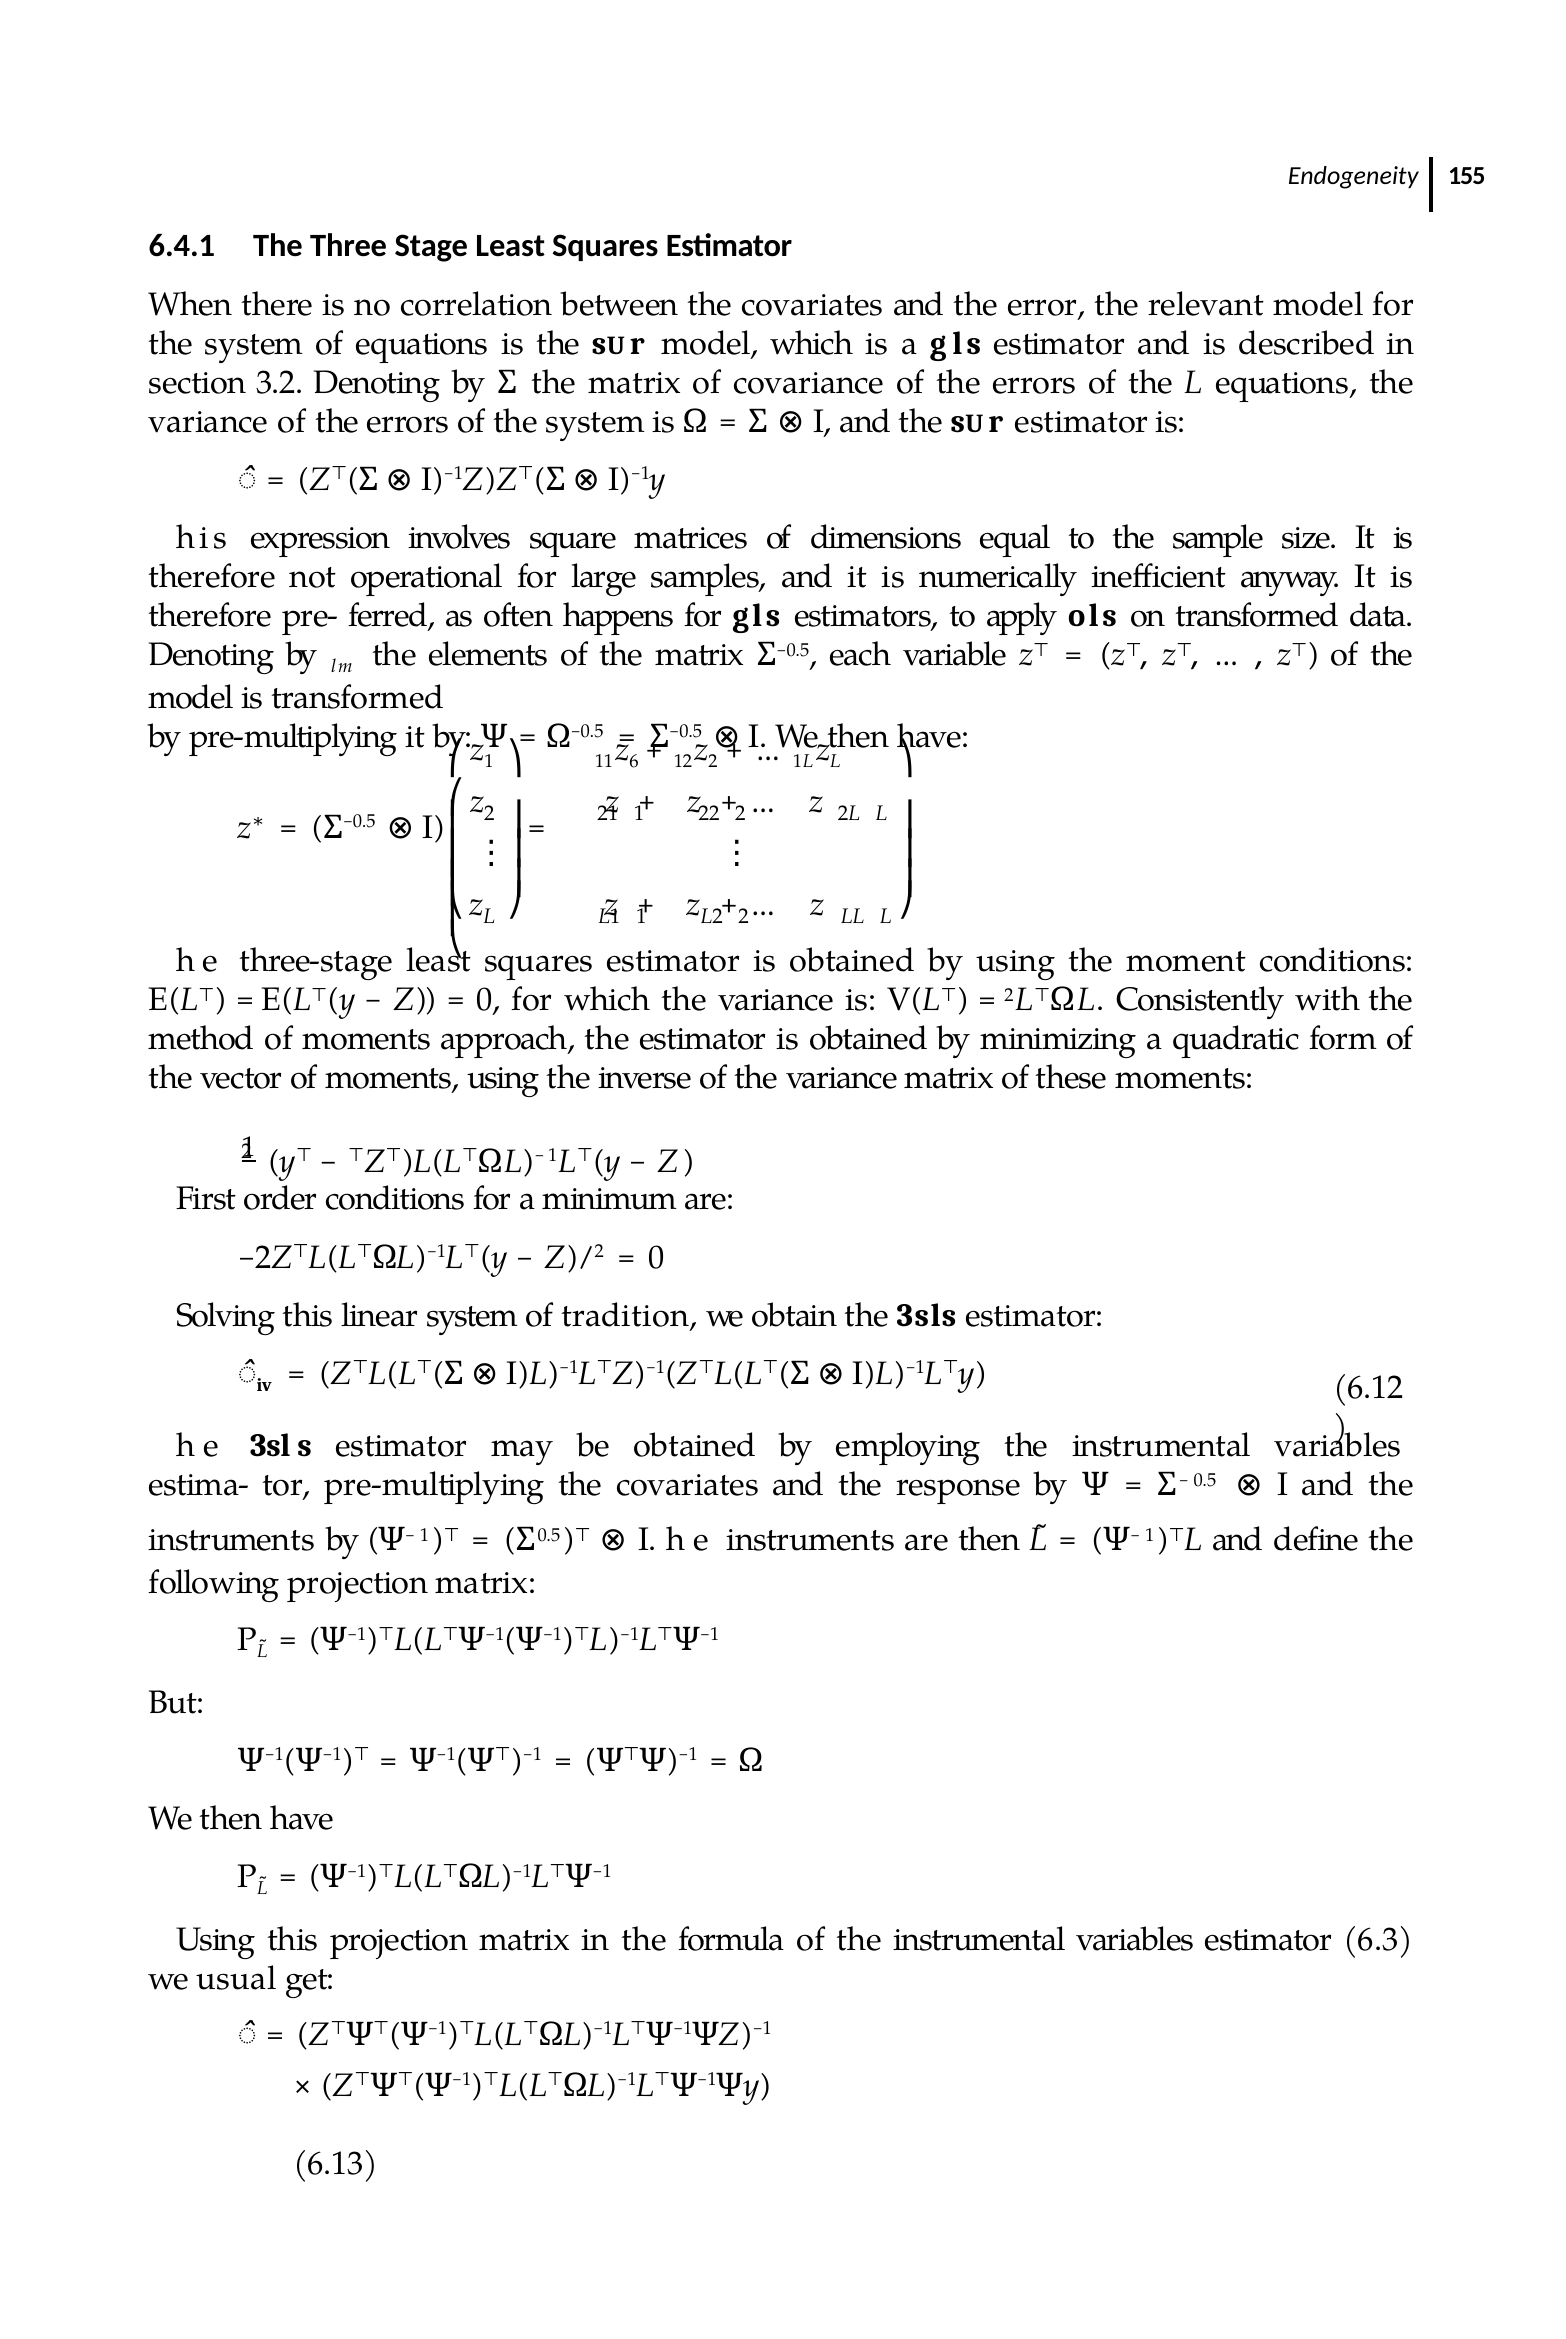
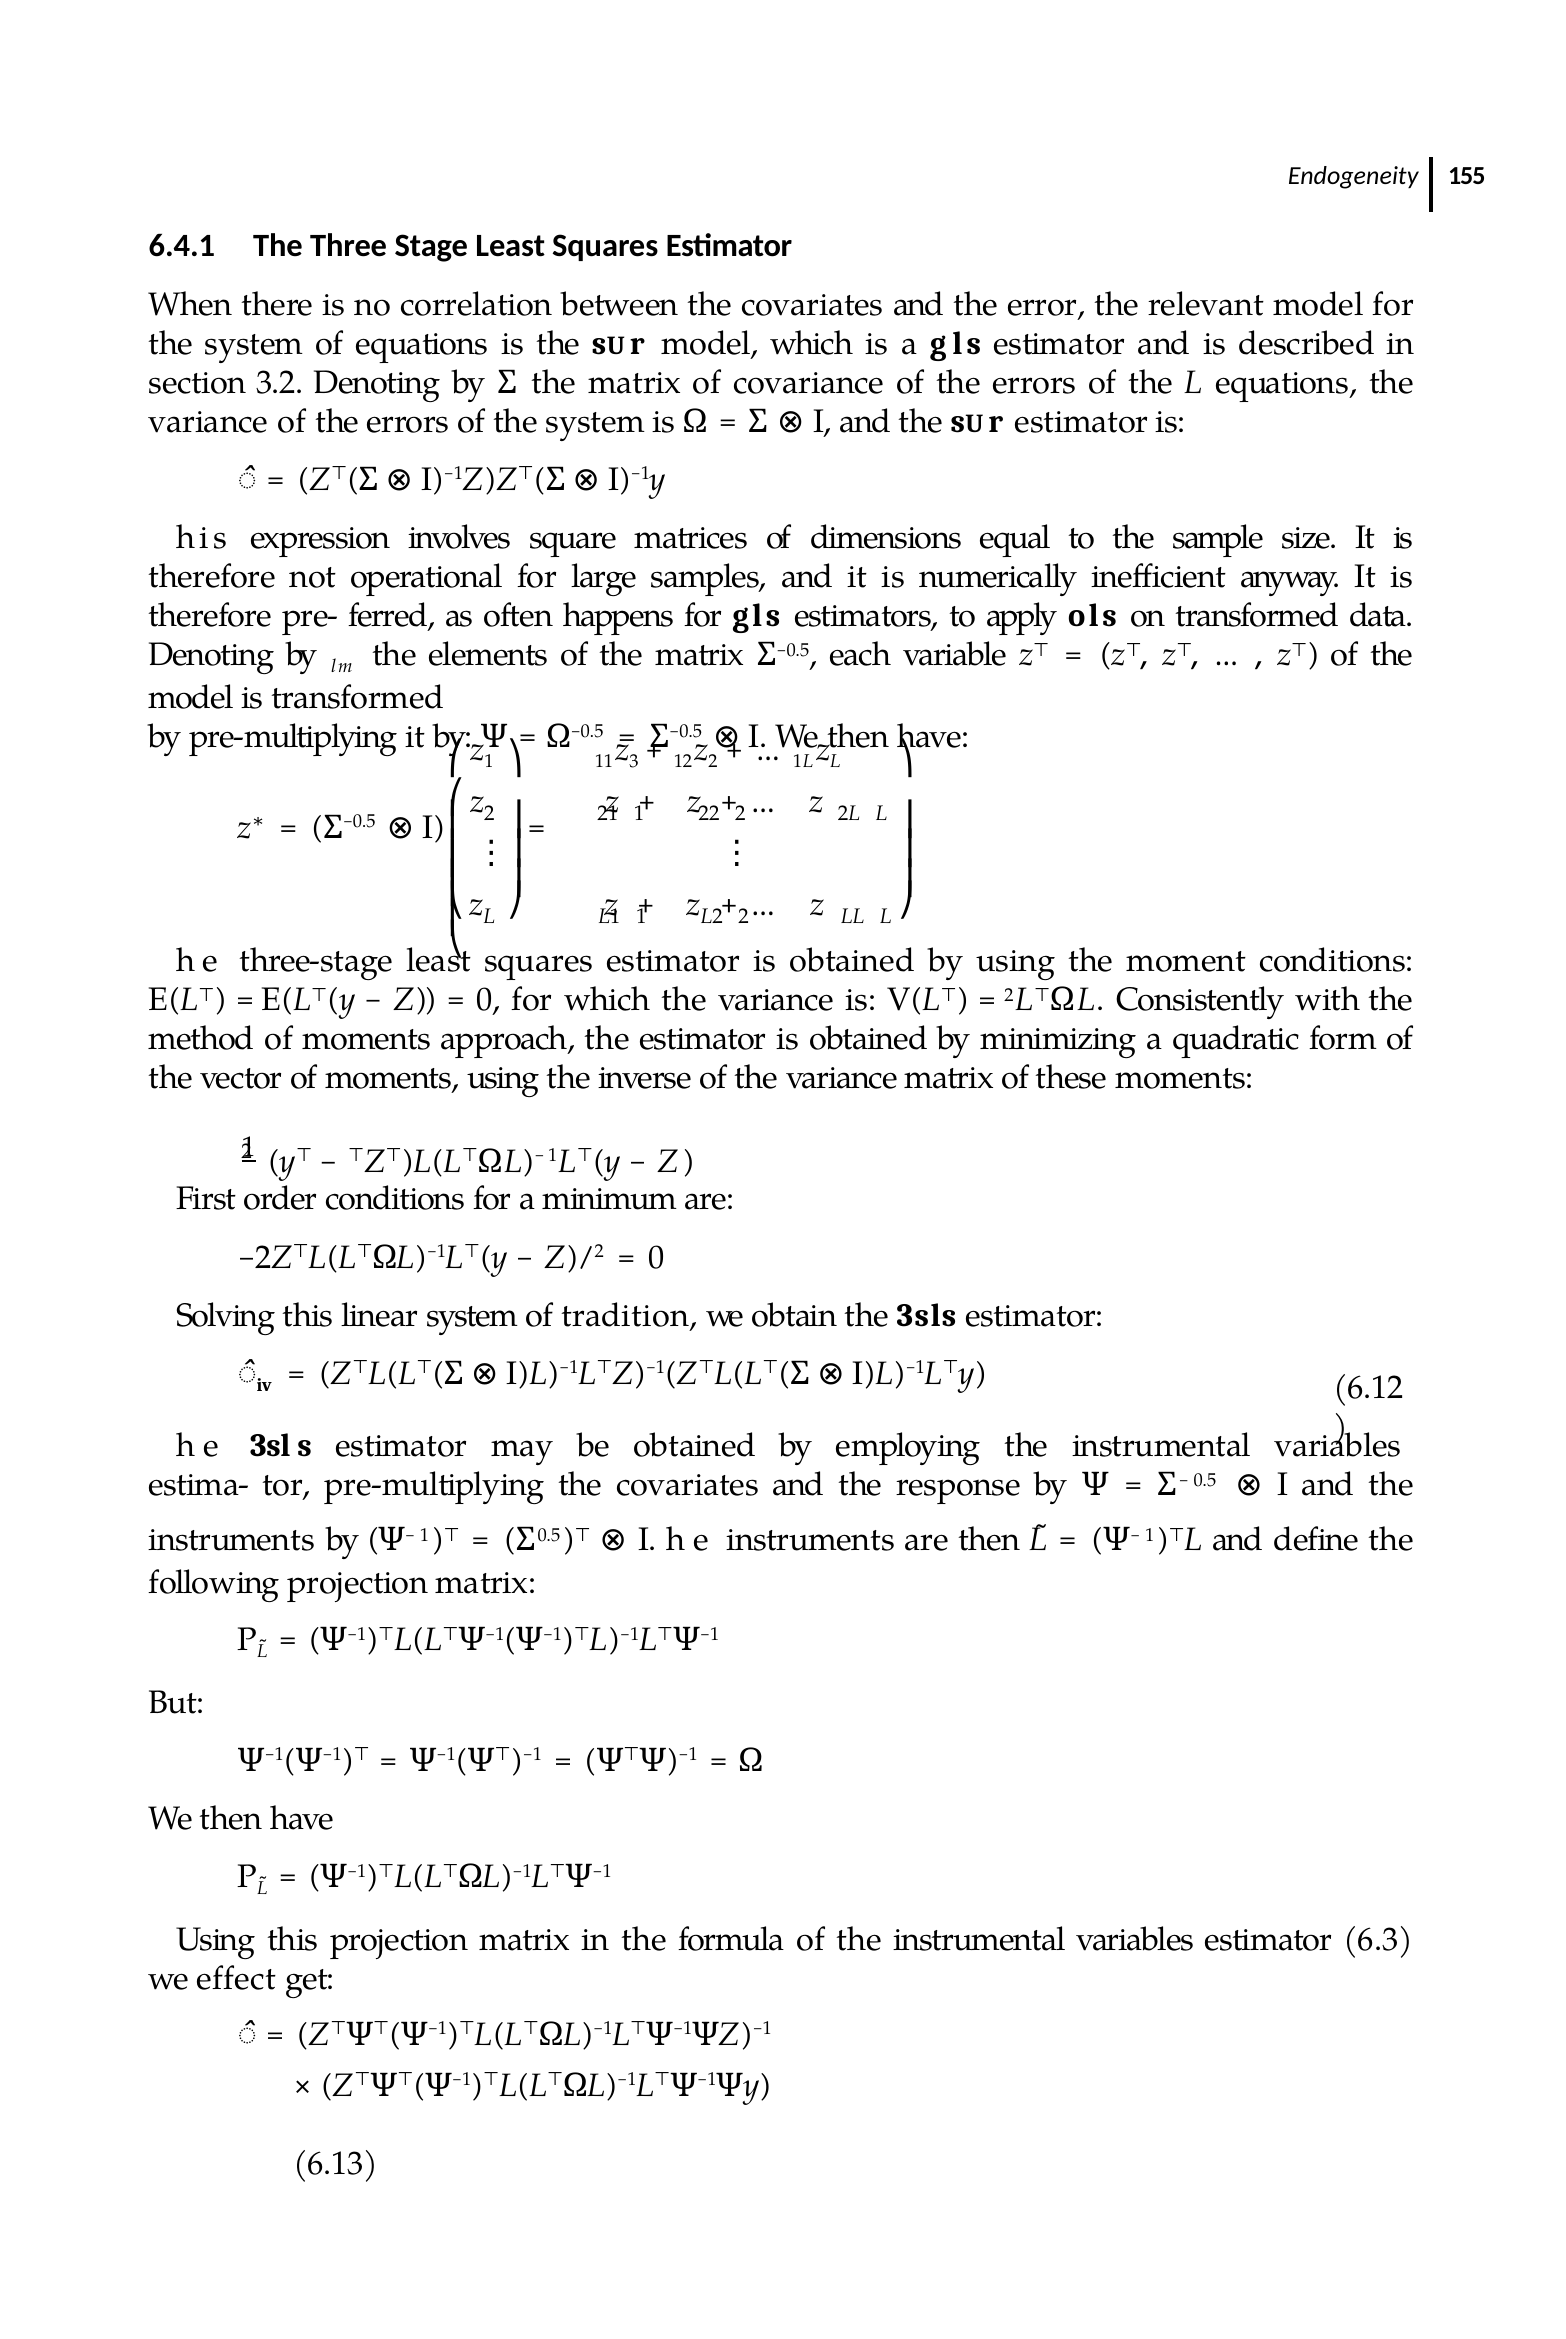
6: 6 -> 3
usual: usual -> effect
